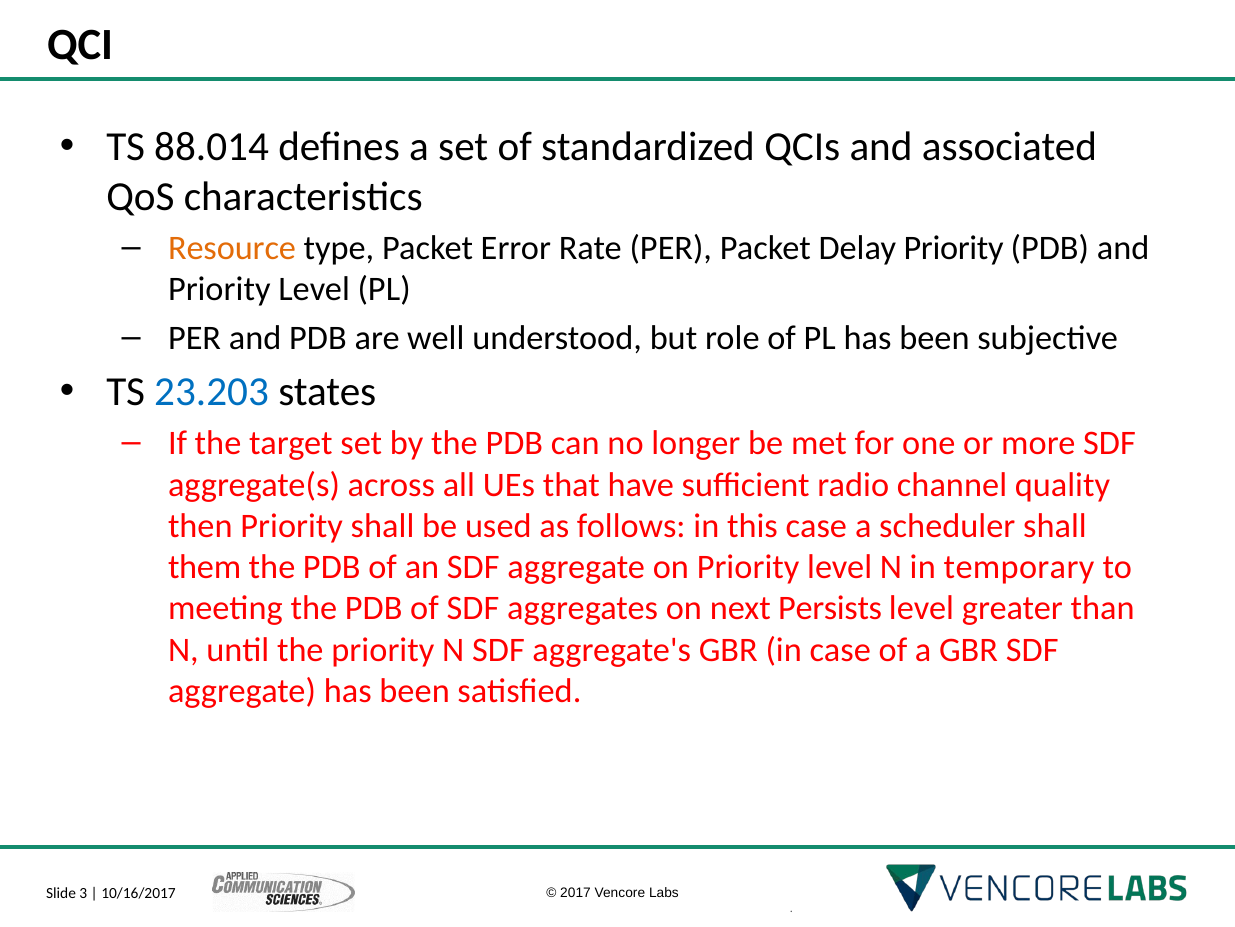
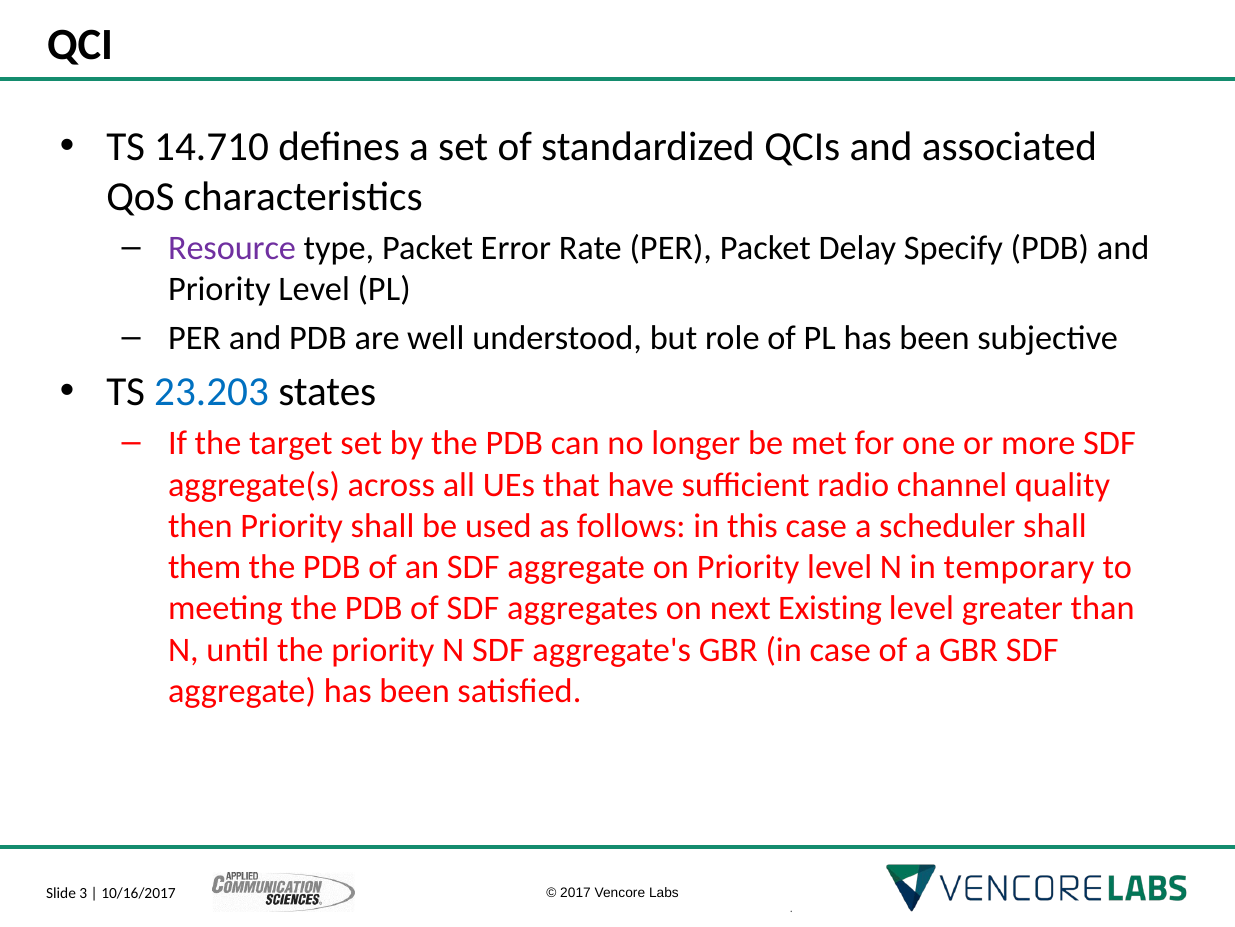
88.014: 88.014 -> 14.710
Resource colour: orange -> purple
Delay Priority: Priority -> Specify
Persists: Persists -> Existing
